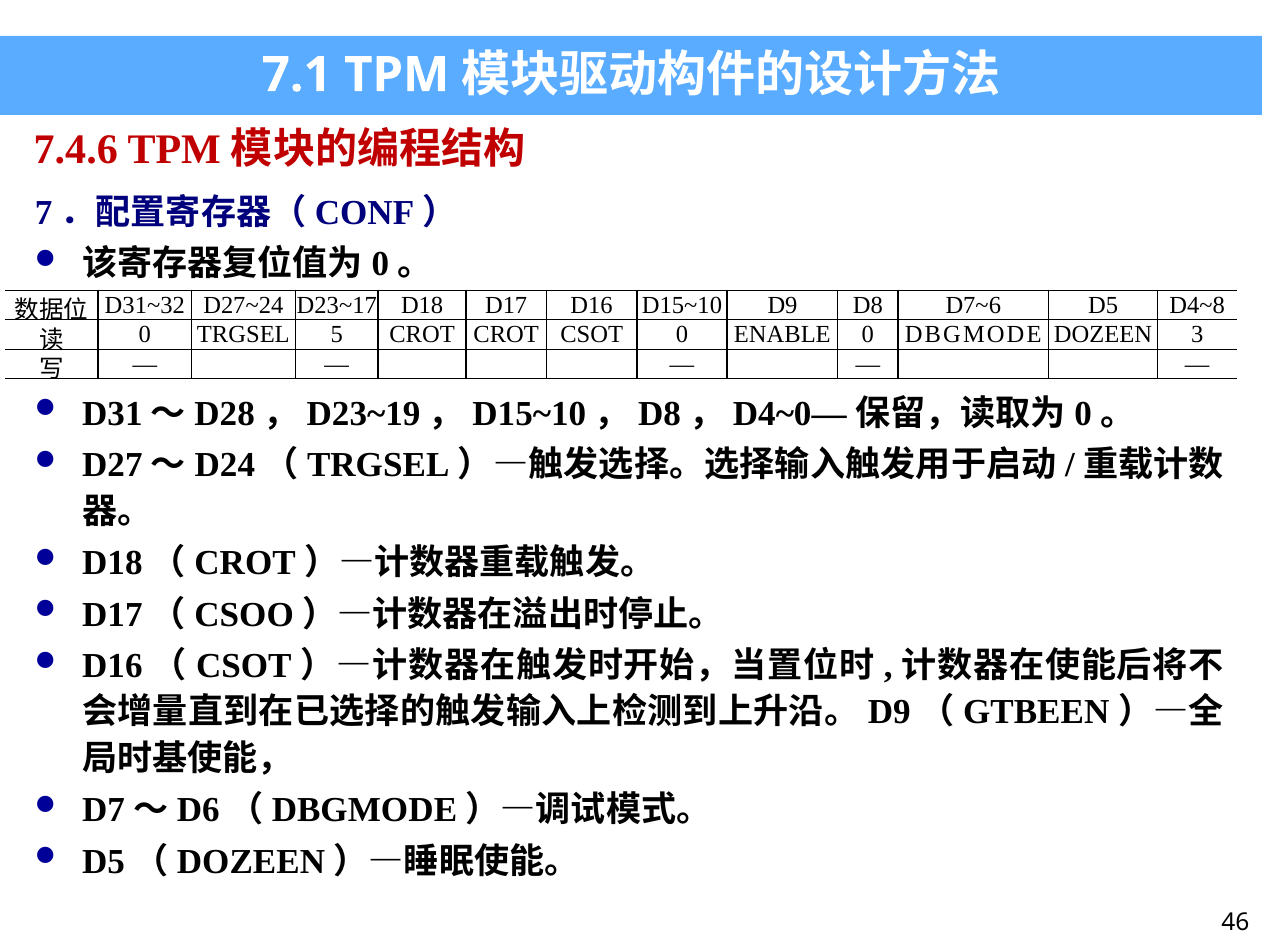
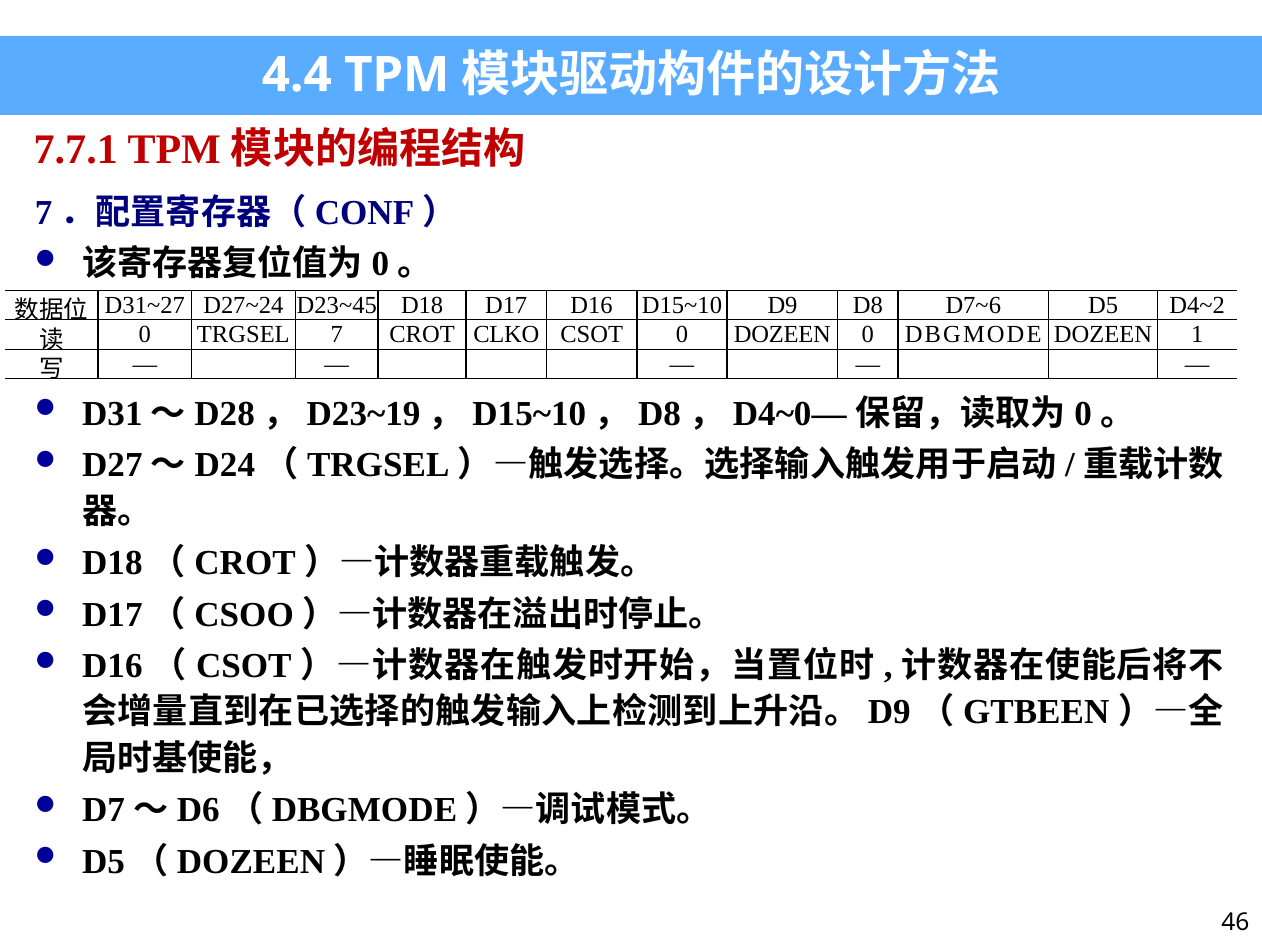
7.1: 7.1 -> 4.4
7.4.6: 7.4.6 -> 7.7.1
D31~32: D31~32 -> D31~27
D23~17: D23~17 -> D23~45
D4~8: D4~8 -> D4~2
5: 5 -> 7
CROT CROT: CROT -> CLKO
0 ENABLE: ENABLE -> DOZEEN
3: 3 -> 1
